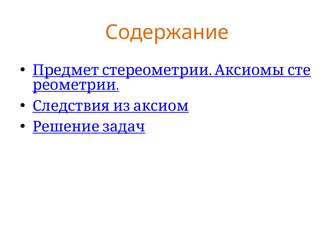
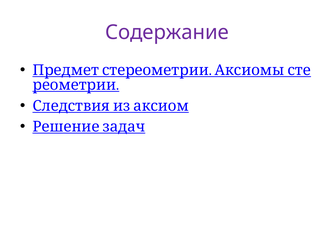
Содержание colour: orange -> purple
